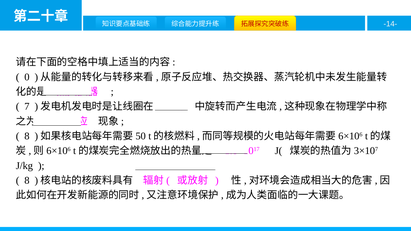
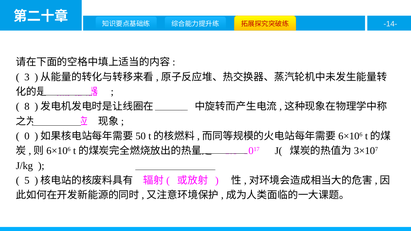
0: 0 -> 3
7: 7 -> 8
8 at (27, 136): 8 -> 0
8 at (27, 181): 8 -> 5
